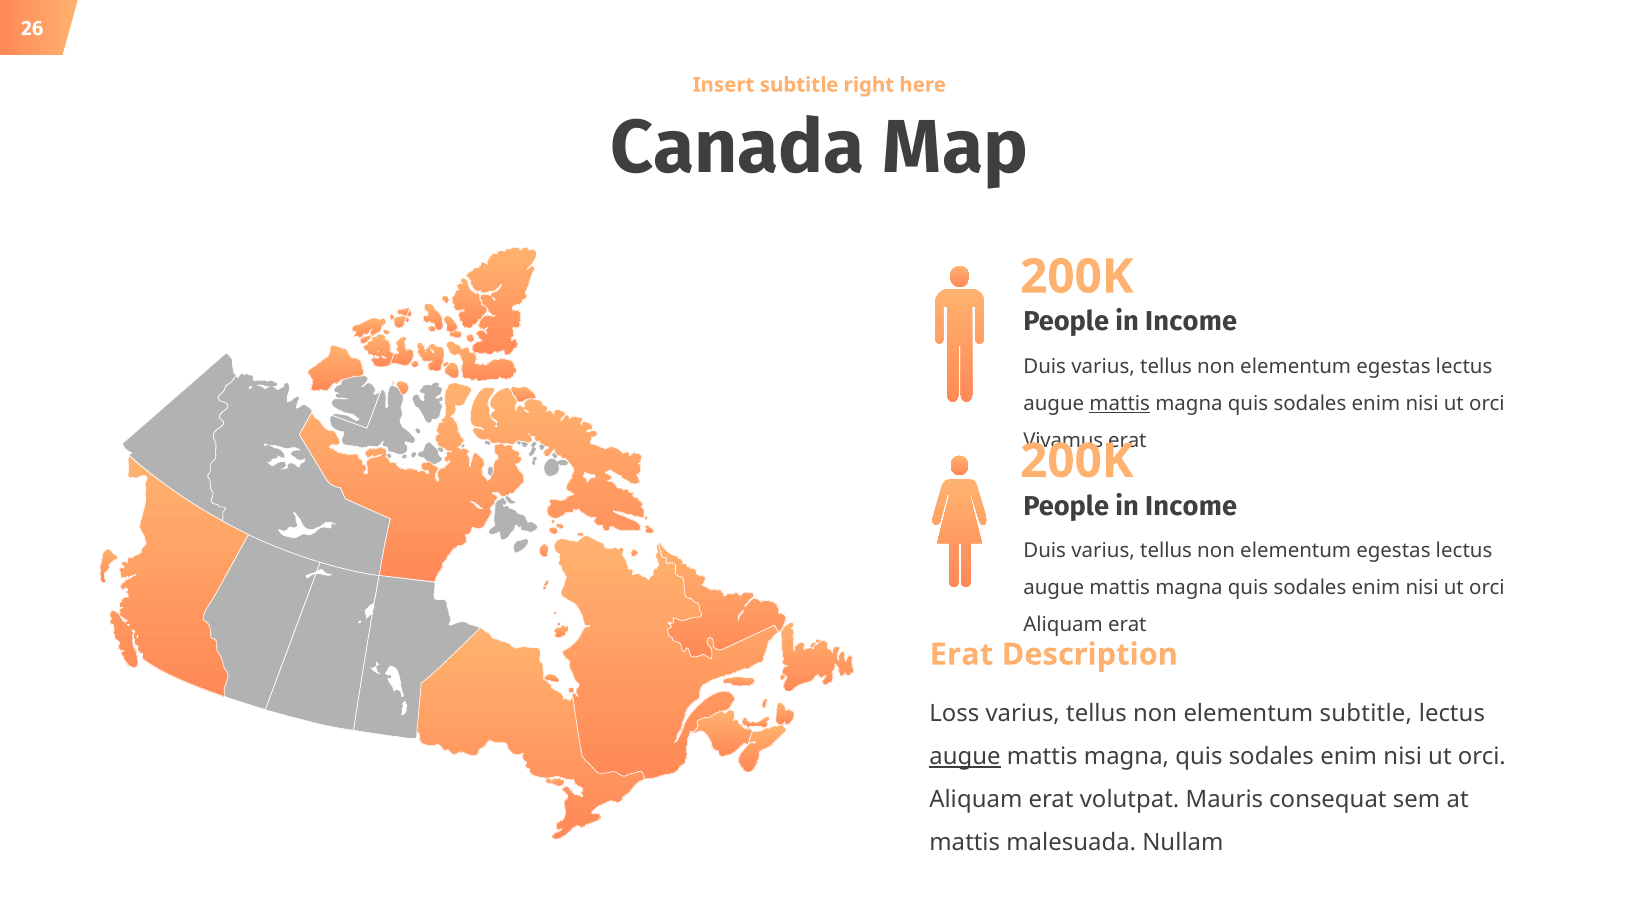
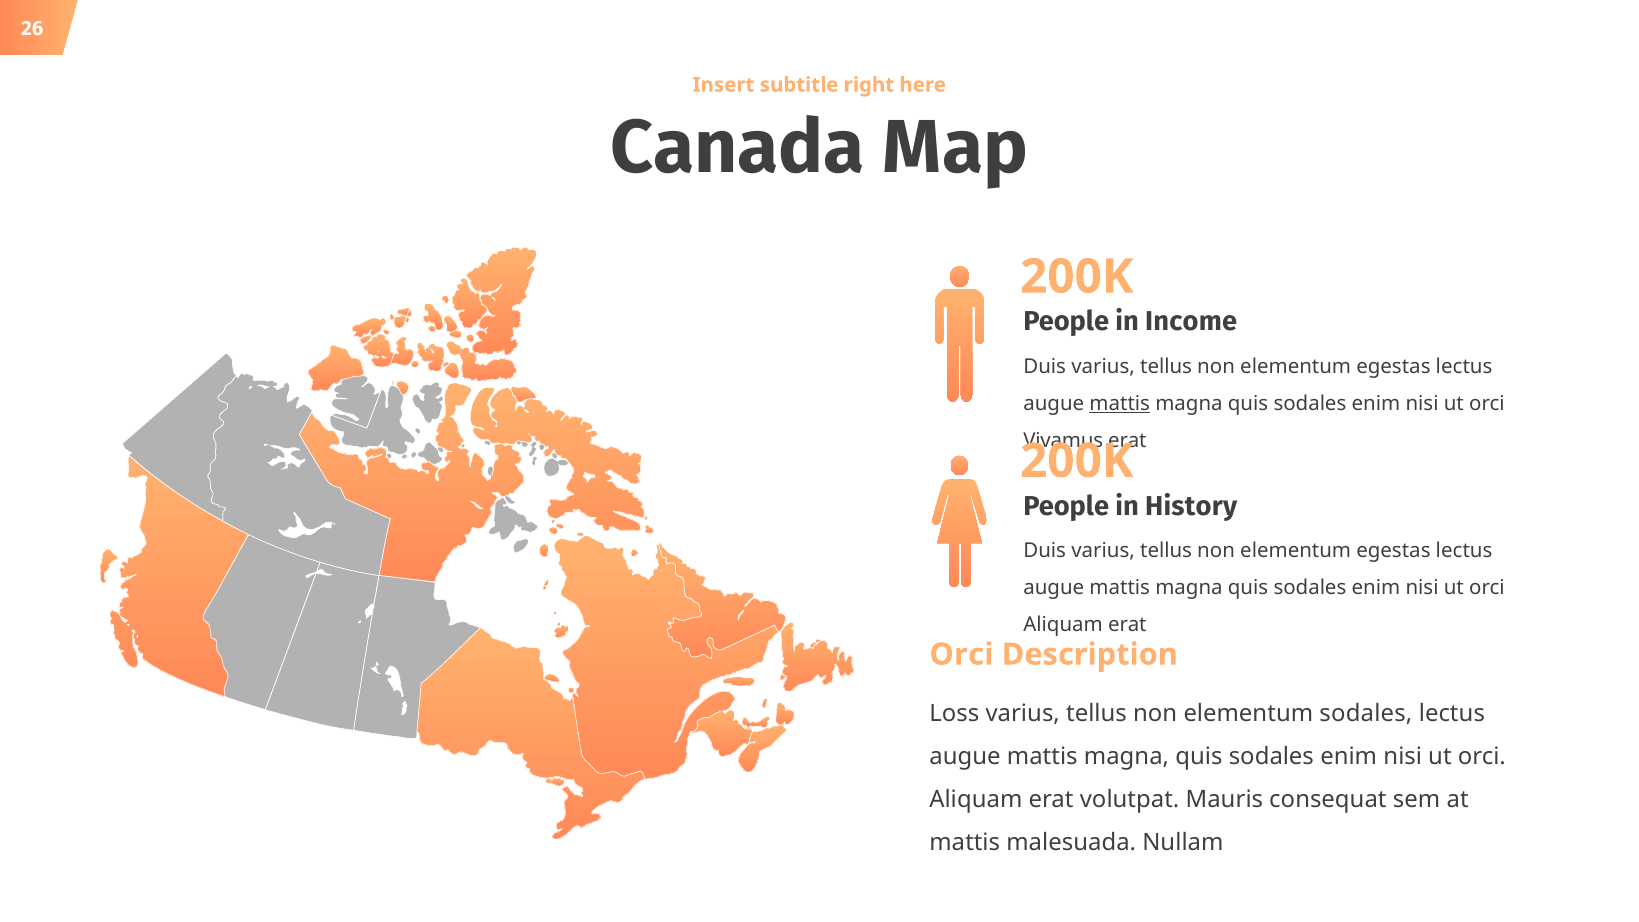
Income at (1191, 506): Income -> History
Erat at (961, 654): Erat -> Orci
elementum subtitle: subtitle -> sodales
augue at (965, 757) underline: present -> none
